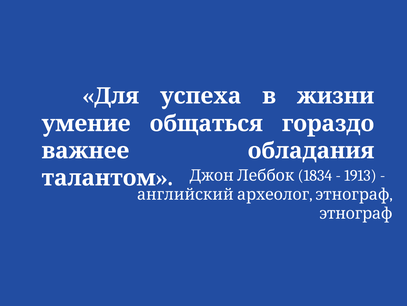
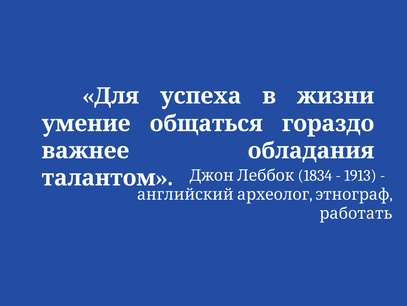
этнограф at (356, 213): этнограф -> работать
